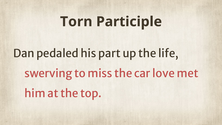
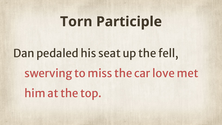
part: part -> seat
life: life -> fell
